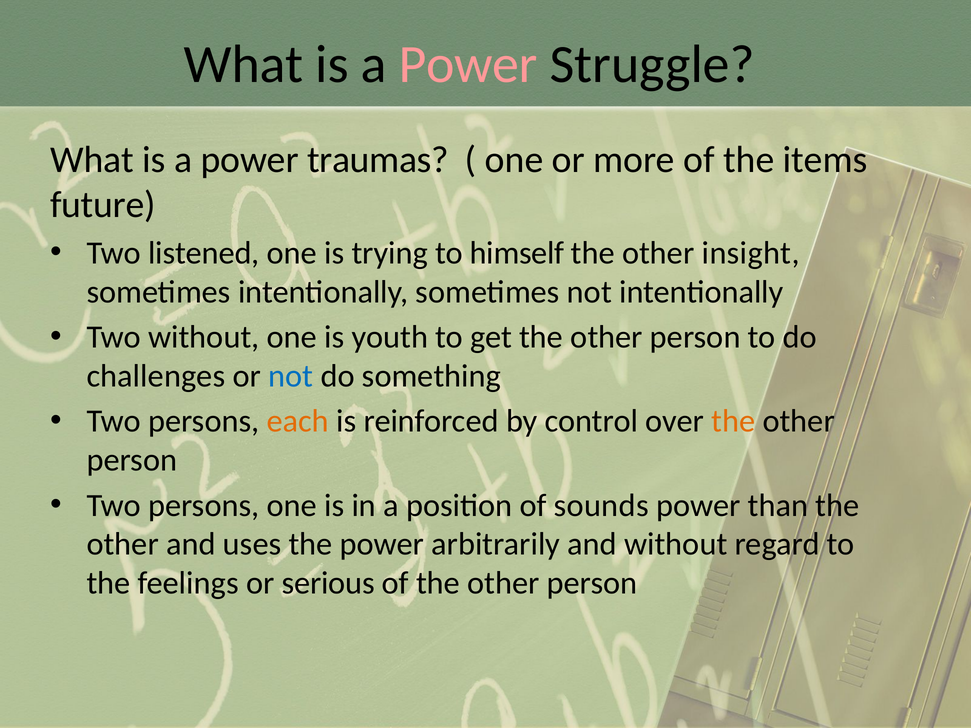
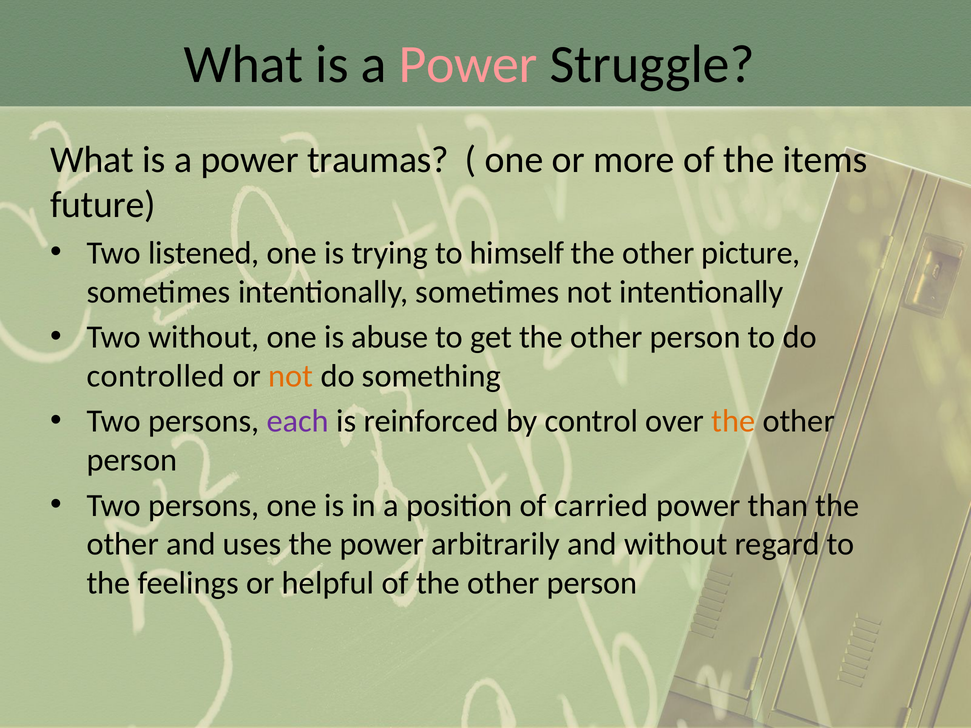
insight: insight -> picture
youth: youth -> abuse
challenges: challenges -> controlled
not at (291, 376) colour: blue -> orange
each colour: orange -> purple
sounds: sounds -> carried
serious: serious -> helpful
